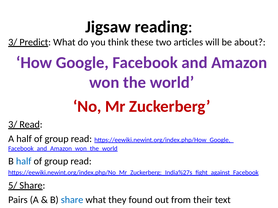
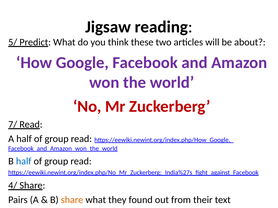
3/ at (13, 42): 3/ -> 5/
3/ at (13, 125): 3/ -> 7/
5/: 5/ -> 4/
share at (72, 200) colour: blue -> orange
